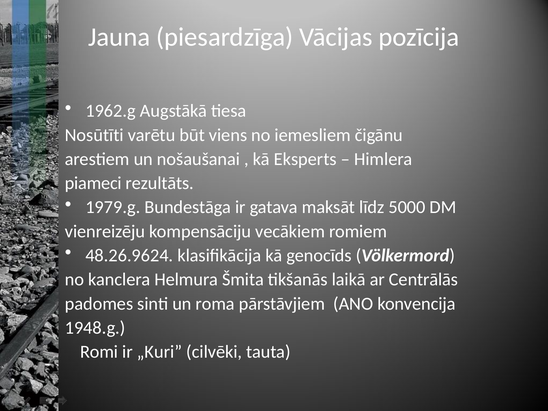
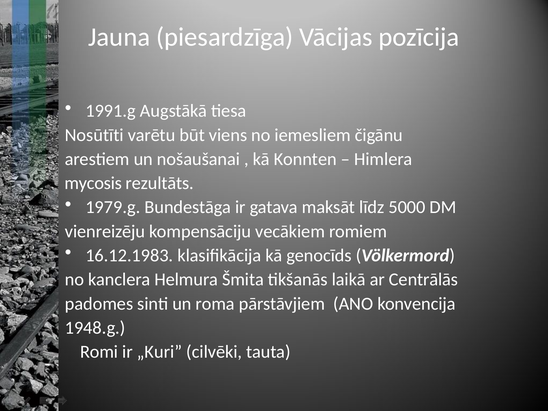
1962.g: 1962.g -> 1991.g
Eksperts: Eksperts -> Konnten
piameci: piameci -> mycosis
48.26.9624: 48.26.9624 -> 16.12.1983
